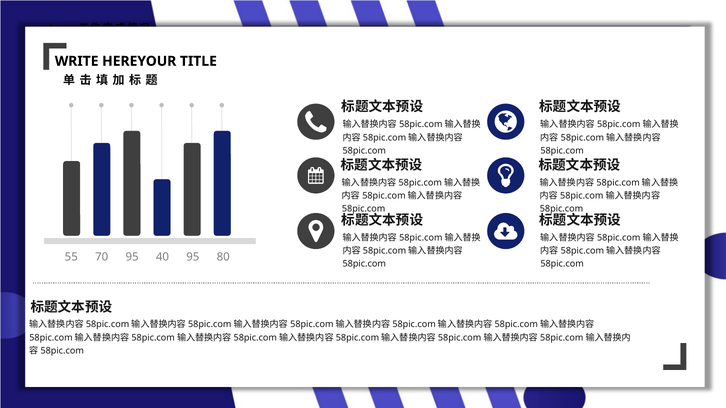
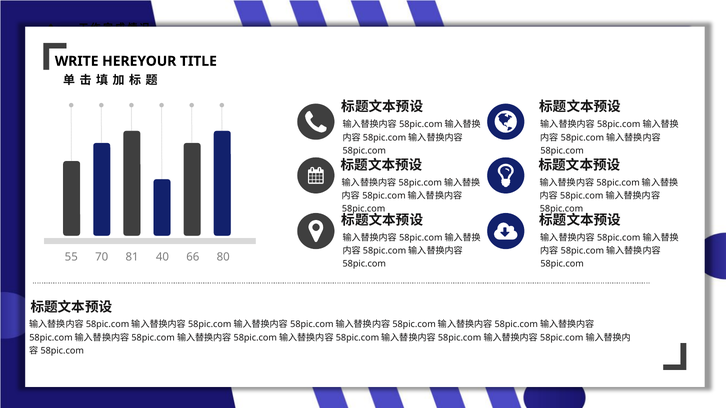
70 95: 95 -> 81
40 95: 95 -> 66
